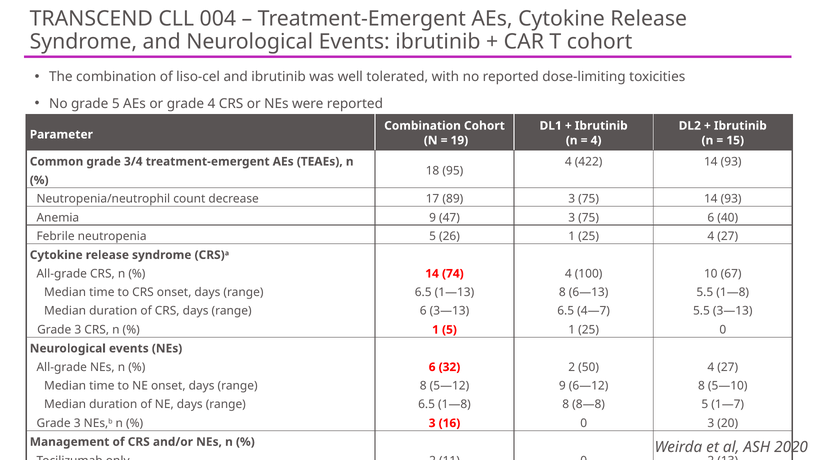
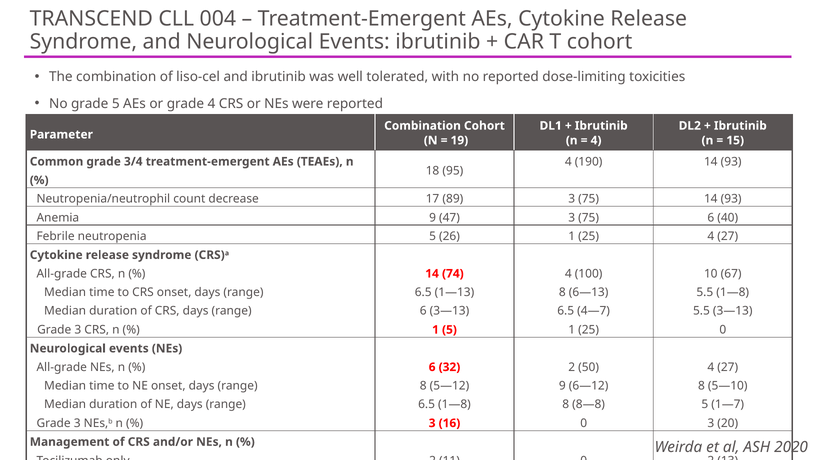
422: 422 -> 190
